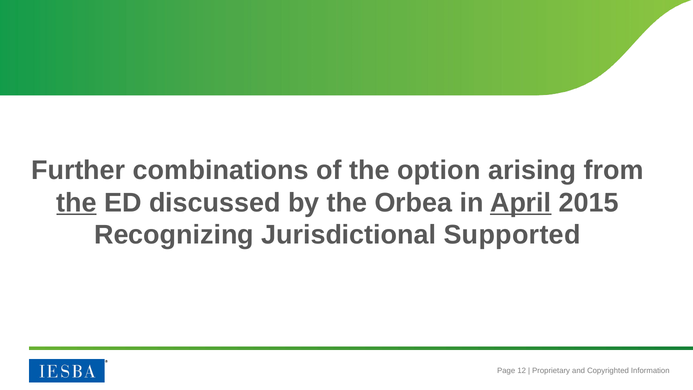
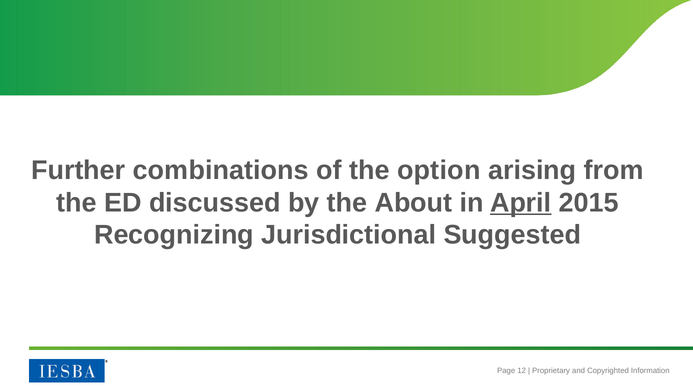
the at (77, 203) underline: present -> none
Orbea: Orbea -> About
Supported: Supported -> Suggested
